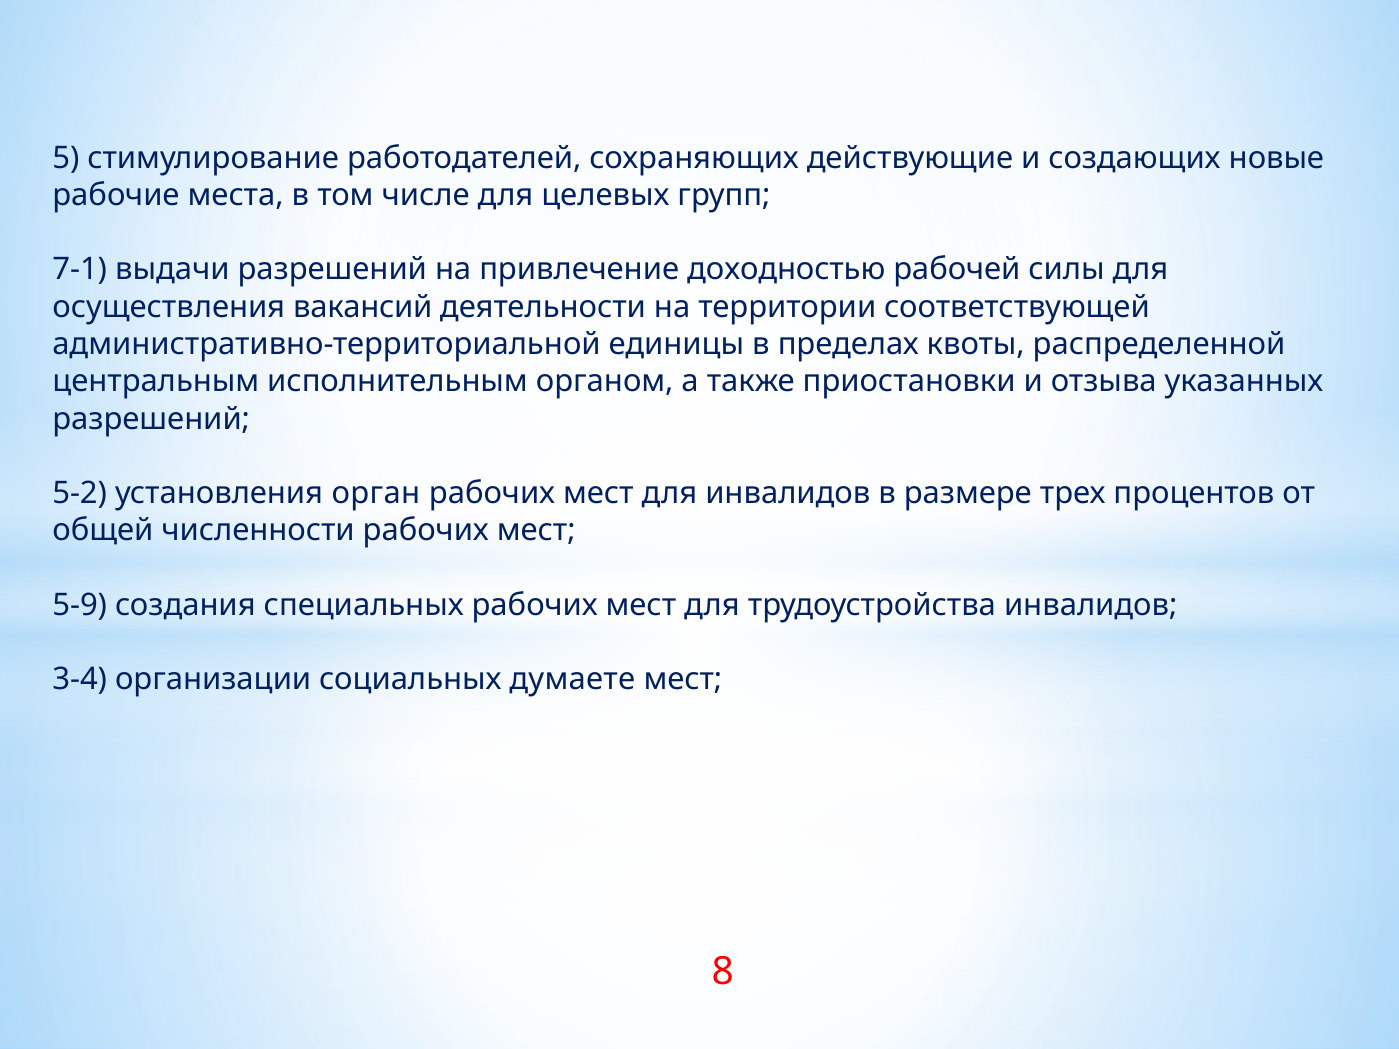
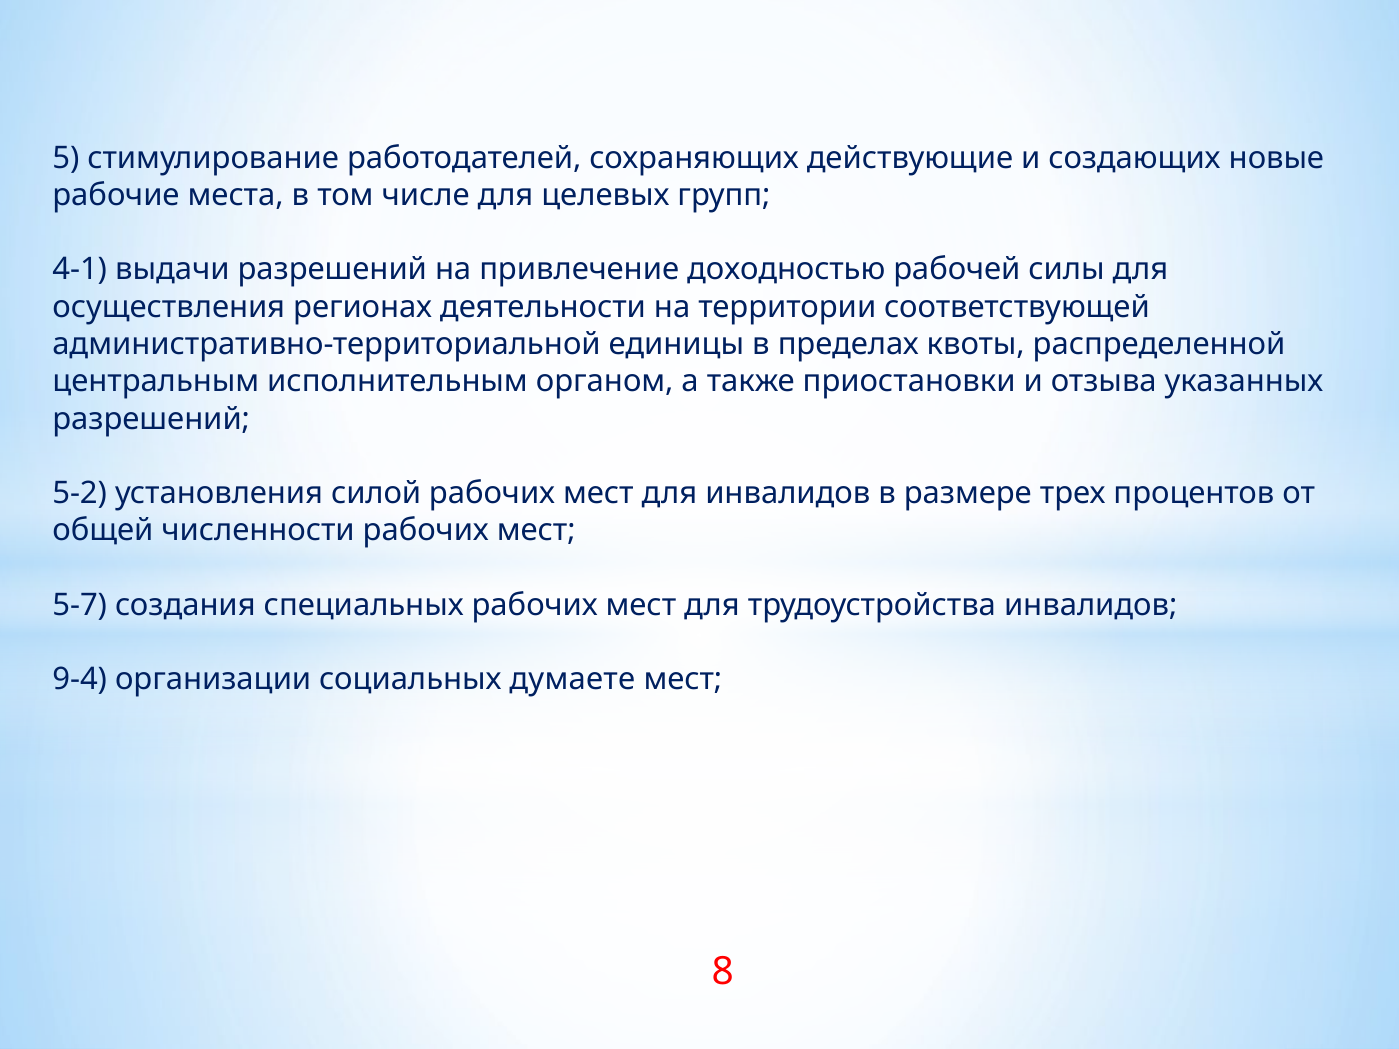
7-1: 7-1 -> 4-1
вакансий: вакансий -> регионах
орган: орган -> силой
5-9: 5-9 -> 5-7
3-4: 3-4 -> 9-4
